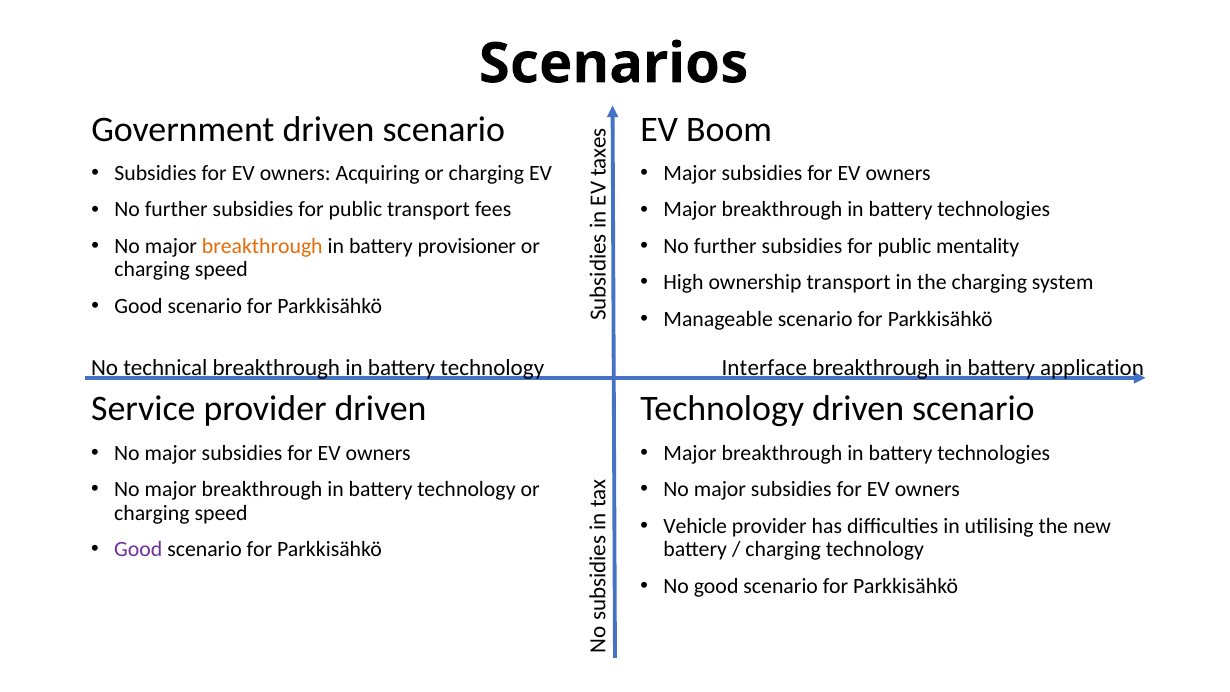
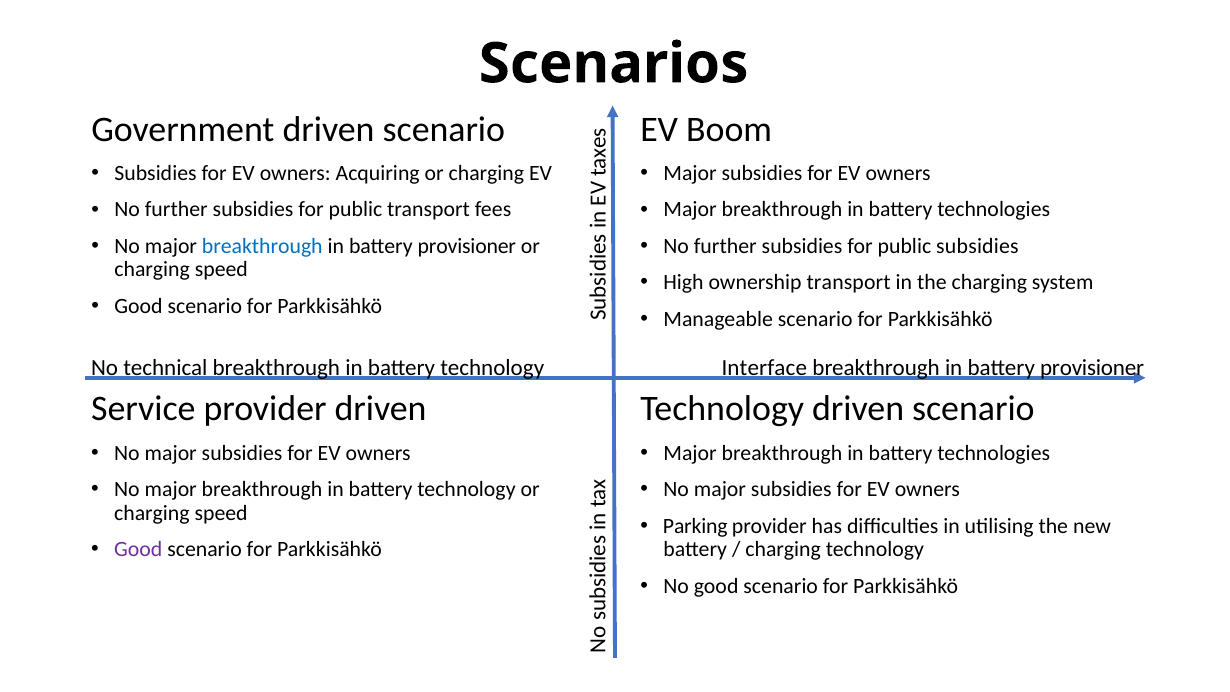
breakthrough at (262, 246) colour: orange -> blue
public mentality: mentality -> subsidies
application at (1092, 368): application -> provisioner
Vehicle: Vehicle -> Parking
